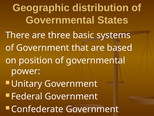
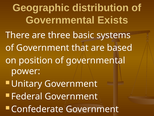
States: States -> Exists
